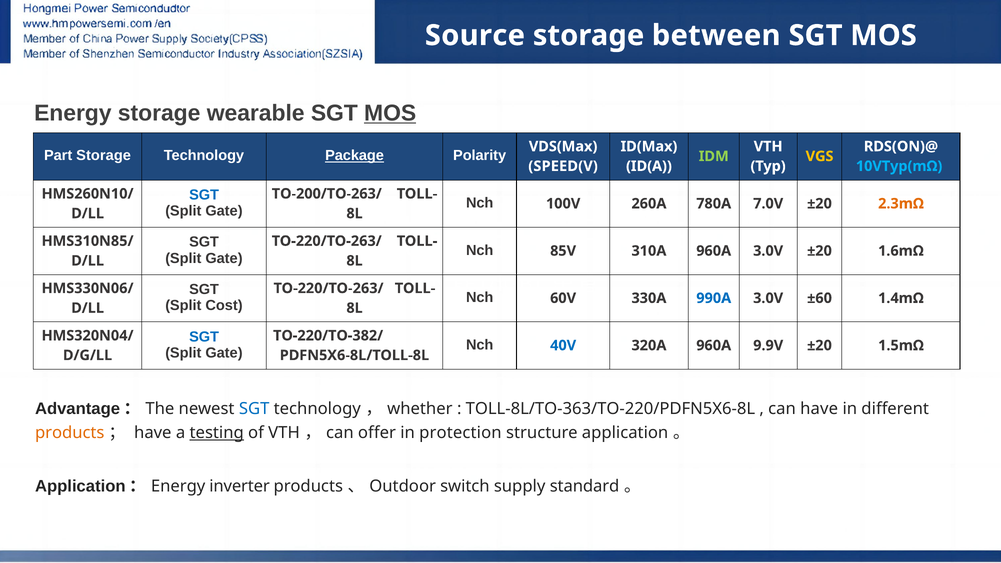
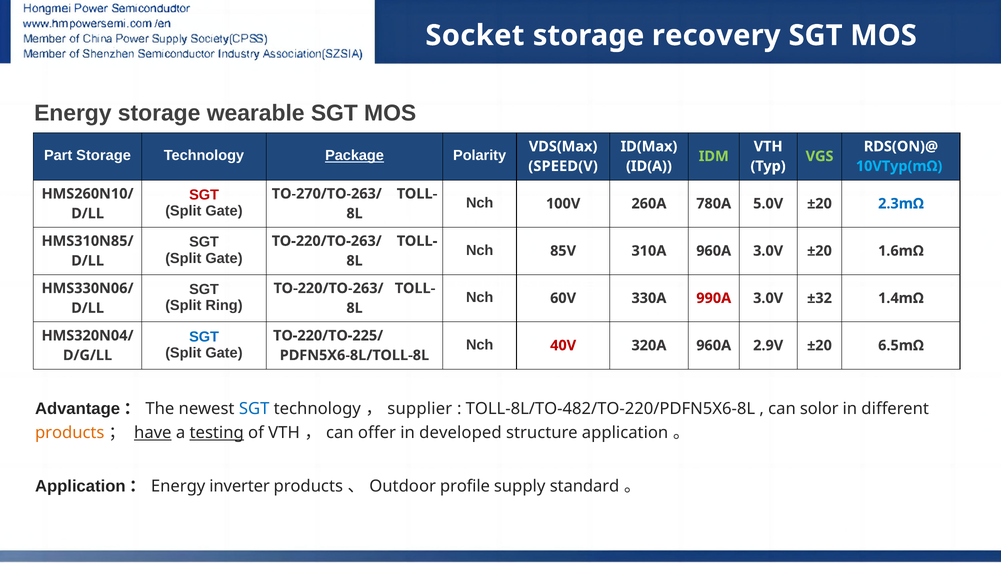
Source: Source -> Socket
between: between -> recovery
MOS at (390, 113) underline: present -> none
VGS colour: yellow -> light green
SGT at (204, 195) colour: blue -> red
TO-200/TO-263/: TO-200/TO-263/ -> TO-270/TO-263/
7.0V: 7.0V -> 5.0V
2.3mΩ colour: orange -> blue
990A colour: blue -> red
±60: ±60 -> ±32
Cost: Cost -> Ring
TO-220/TO-382/: TO-220/TO-382/ -> TO-220/TO-225/
40V colour: blue -> red
9.9V: 9.9V -> 2.9V
1.5mΩ: 1.5mΩ -> 6.5mΩ
whether: whether -> supplier
TOLL-8L/TO-363/TO-220/PDFN5X6-8L: TOLL-8L/TO-363/TO-220/PDFN5X6-8L -> TOLL-8L/TO-482/TO-220/PDFN5X6-8L
can have: have -> solor
have at (153, 433) underline: none -> present
protection: protection -> developed
switch: switch -> profile
